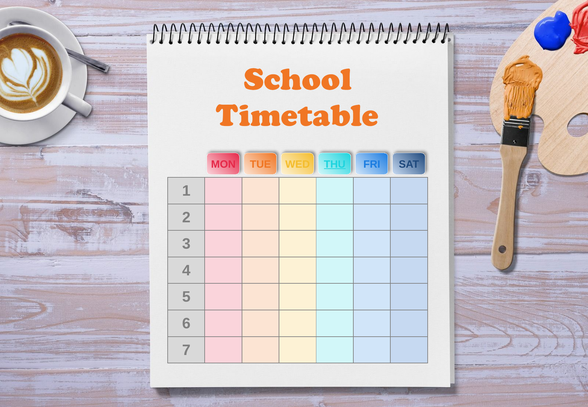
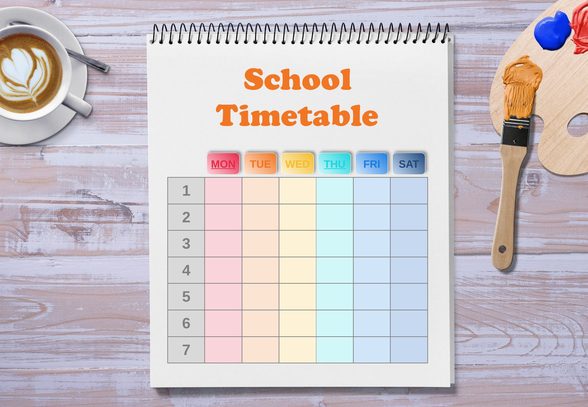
MON underline: none -> present
